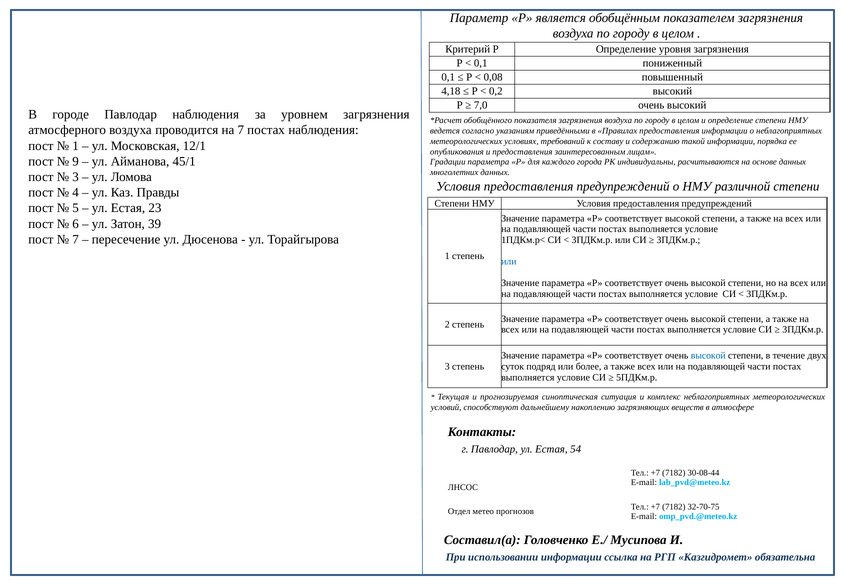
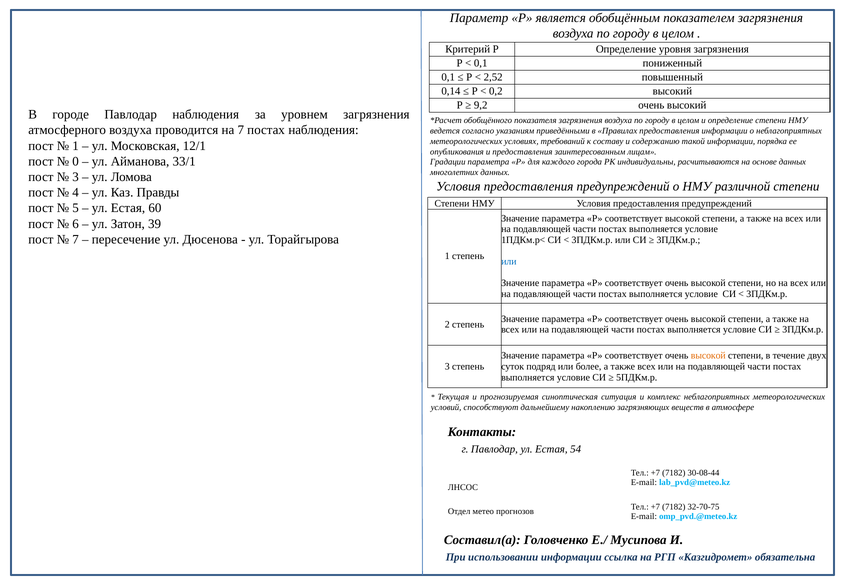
0,08: 0,08 -> 2,52
4,18: 4,18 -> 0,14
7,0: 7,0 -> 9,2
9: 9 -> 0
45/1: 45/1 -> 33/1
23: 23 -> 60
высокой at (708, 356) colour: blue -> orange
